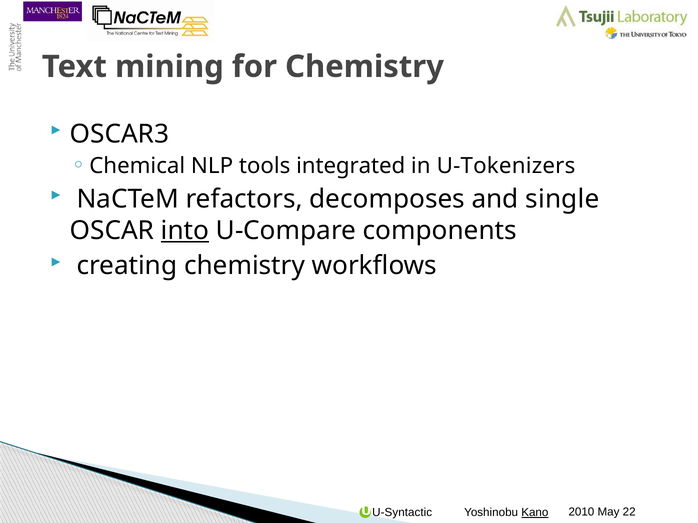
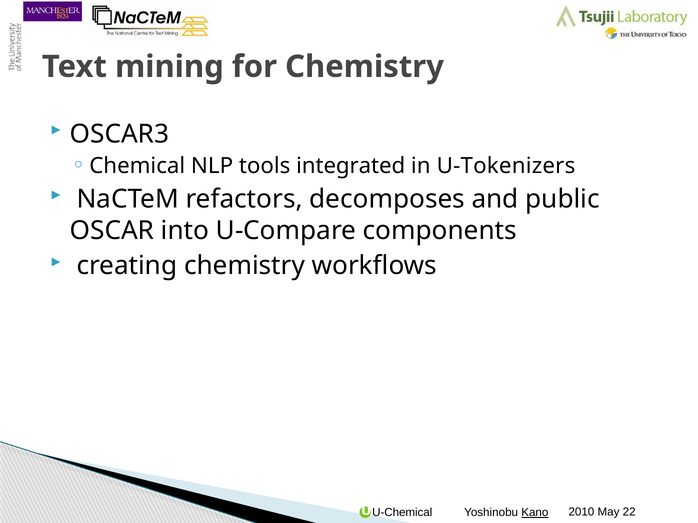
single: single -> public
into underline: present -> none
U-Syntactic: U-Syntactic -> U-Chemical
